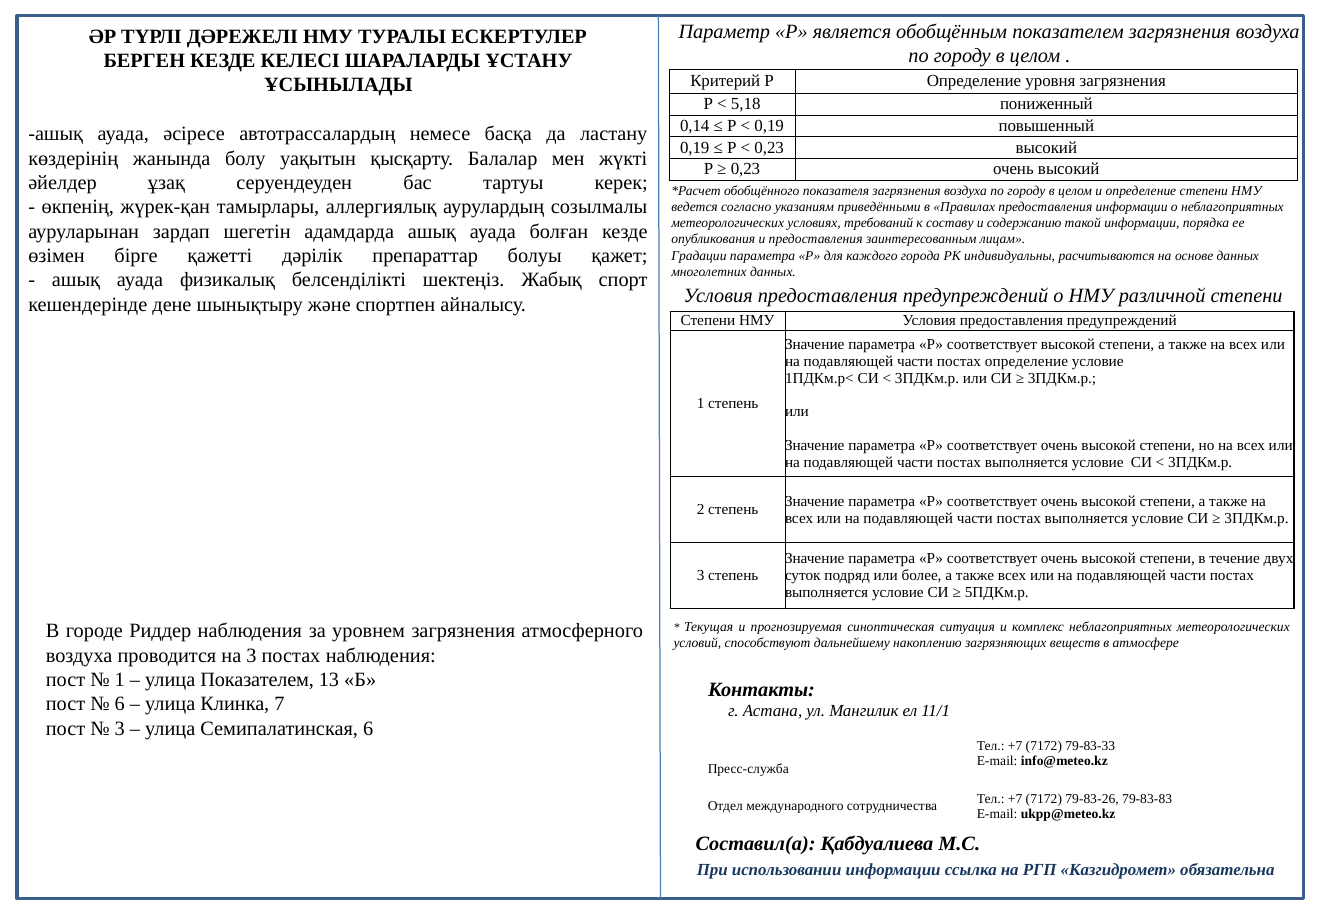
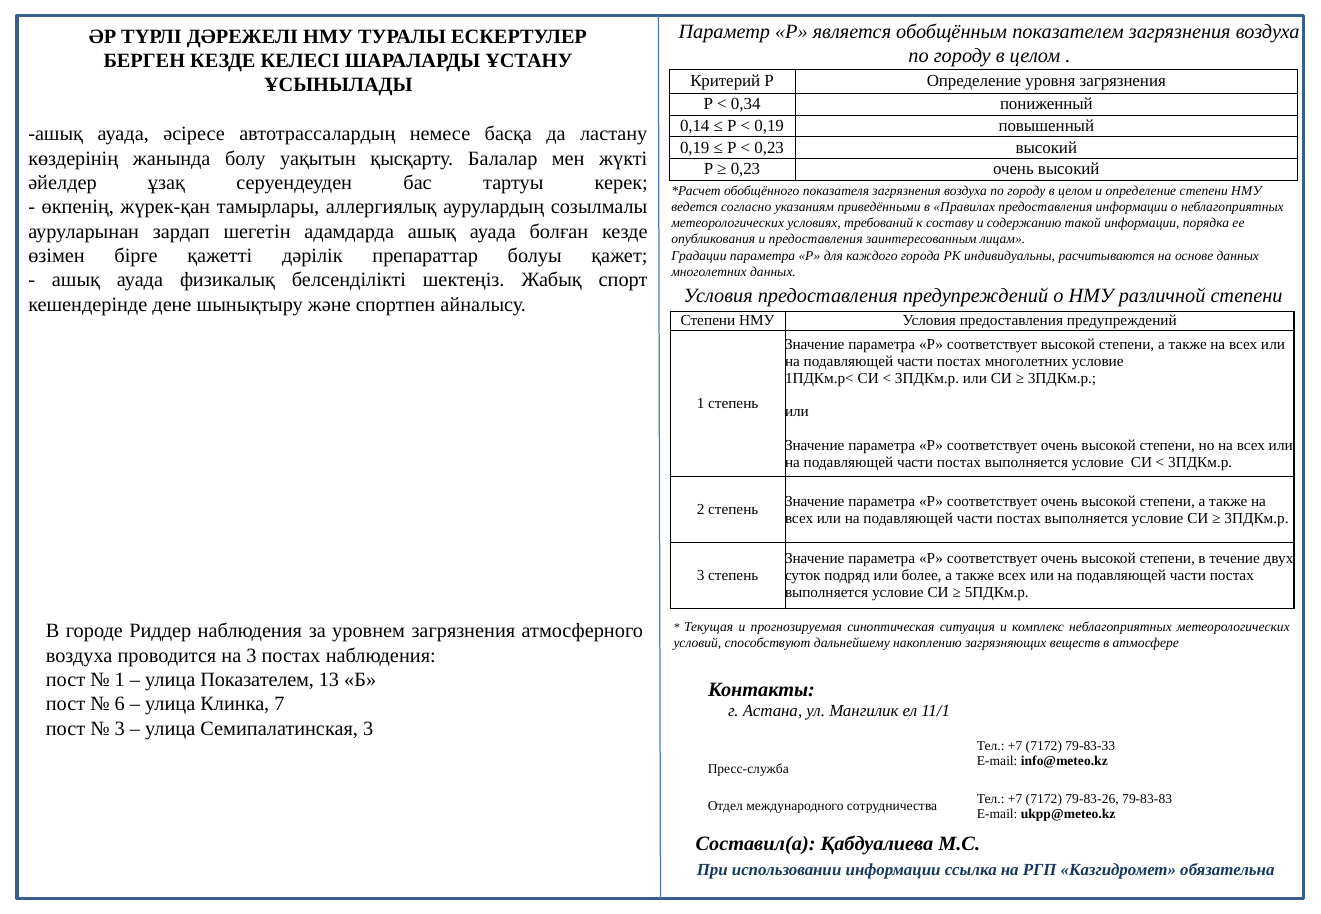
5,18: 5,18 -> 0,34
постах определение: определение -> многолетних
Семипалатинская 6: 6 -> 3
